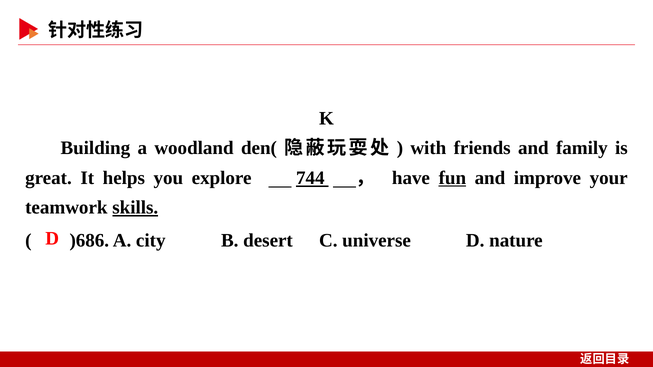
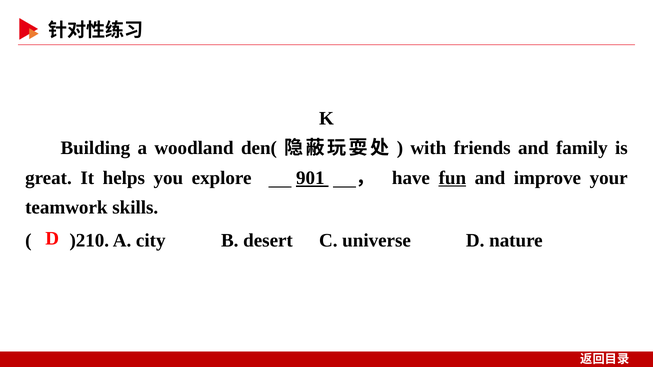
744: 744 -> 901
skills underline: present -> none
)686: )686 -> )210
